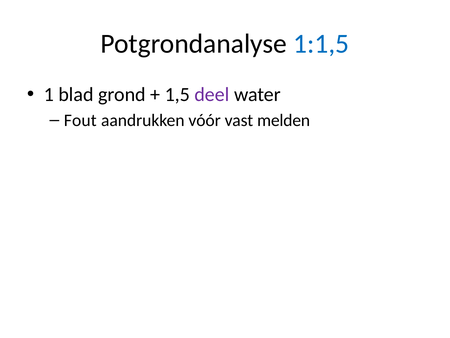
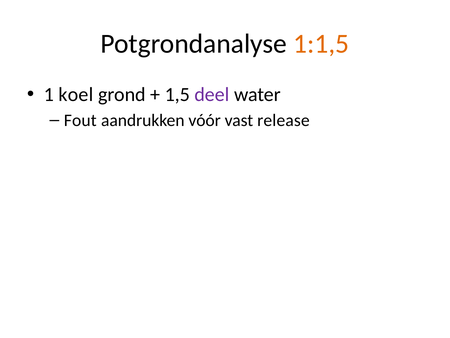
1:1,5 colour: blue -> orange
blad: blad -> koel
melden: melden -> release
